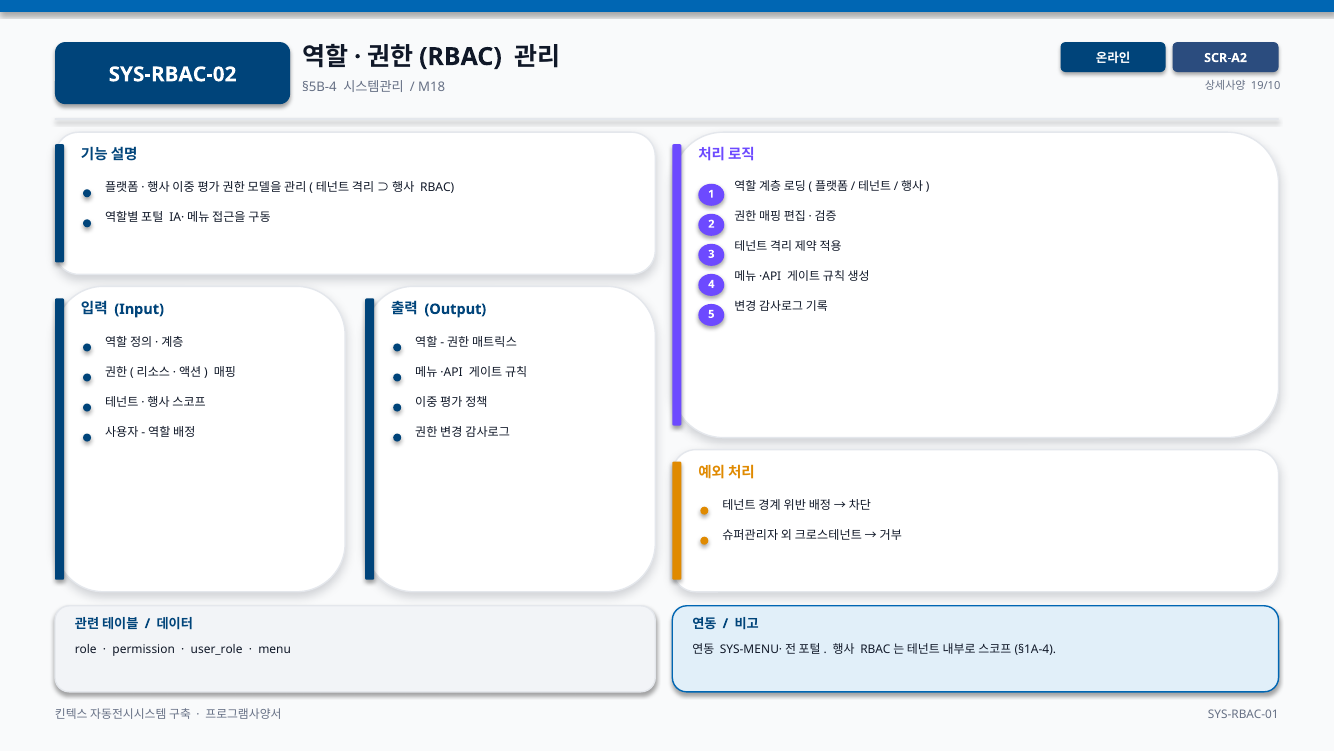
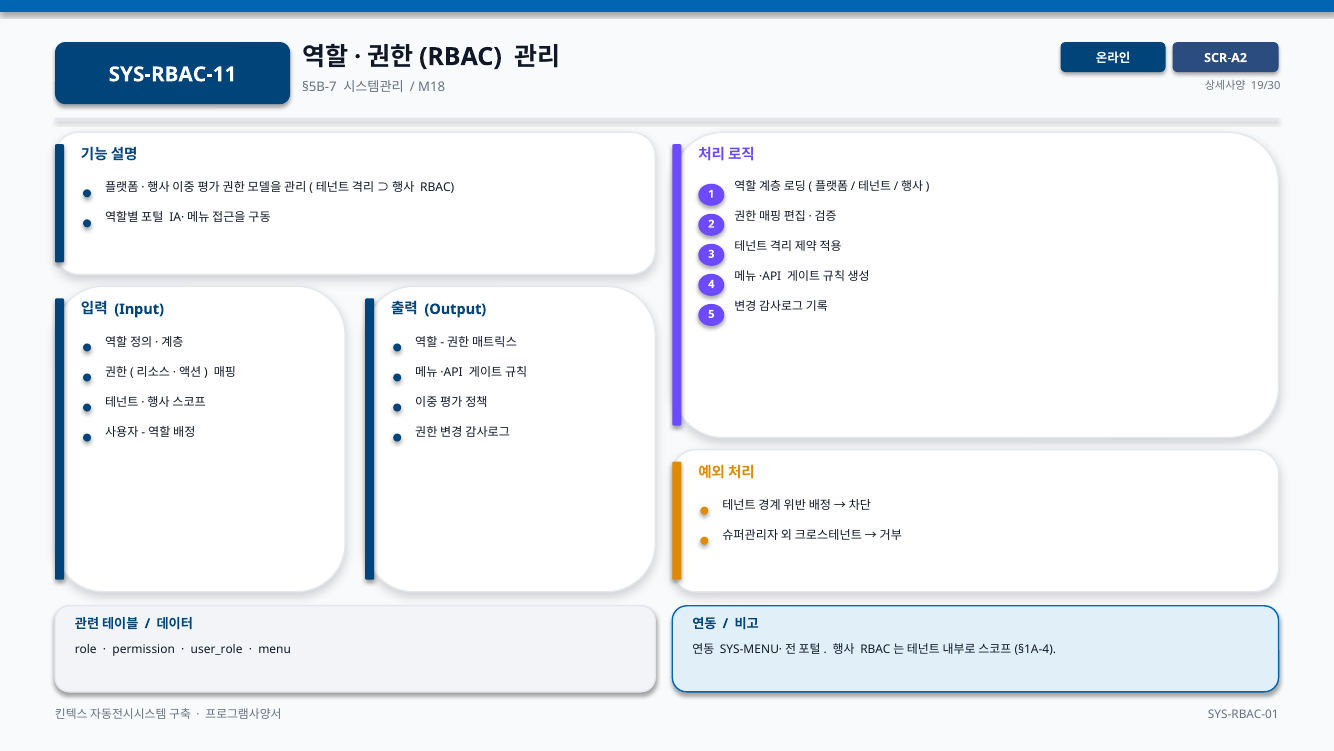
SYS-RBAC-02: SYS-RBAC-02 -> SYS-RBAC-11
19/10: 19/10 -> 19/30
§5B-4: §5B-4 -> §5B-7
